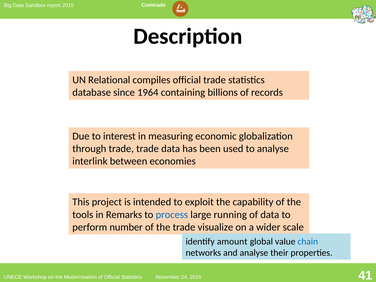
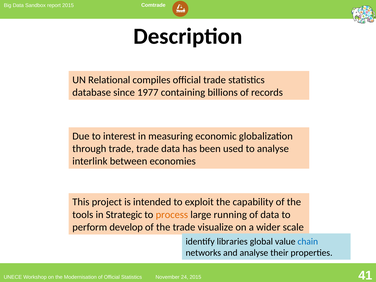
1964: 1964 -> 1977
Remarks: Remarks -> Strategic
process colour: blue -> orange
number: number -> develop
amount: amount -> libraries
